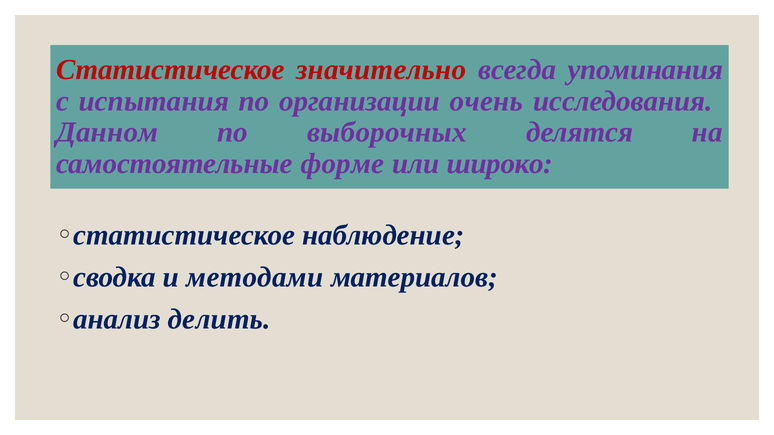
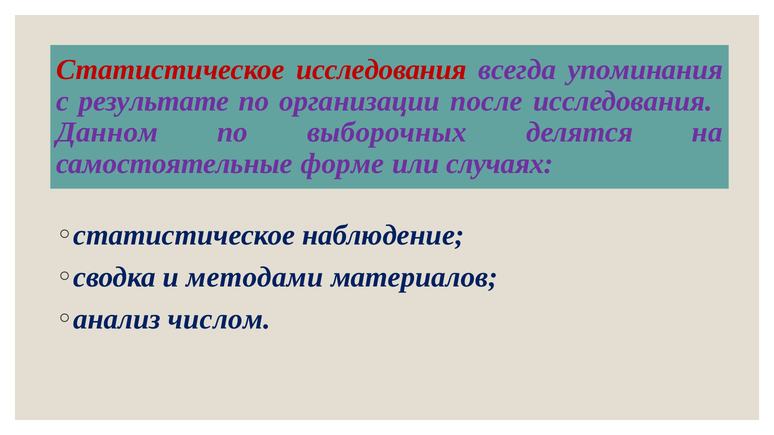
Статистическое значительно: значительно -> исследования
испытания: испытания -> результате
очень: очень -> после
широко: широко -> случаях
делить: делить -> числом
